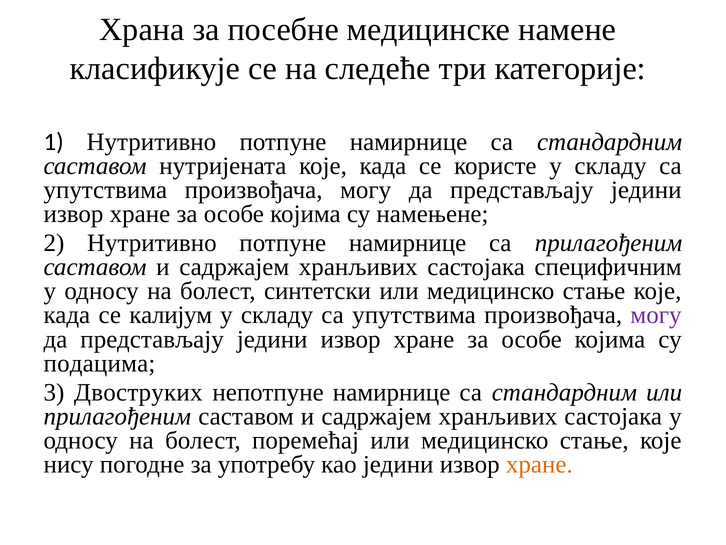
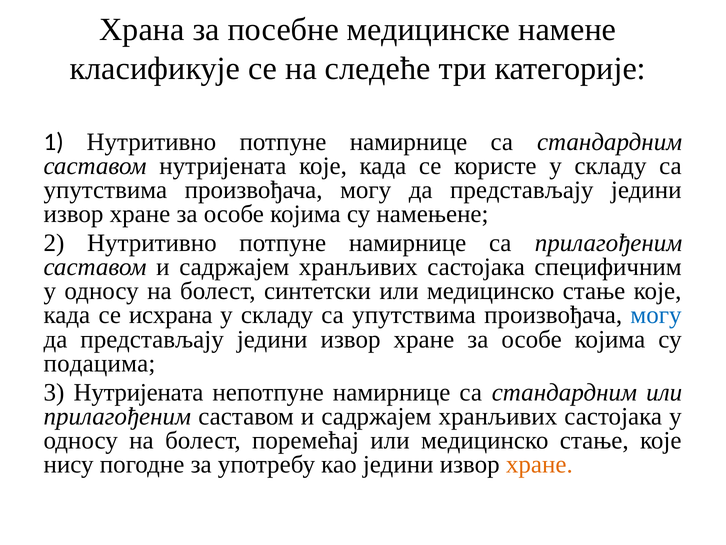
калијум: калијум -> исхрана
могу at (656, 315) colour: purple -> blue
3 Двоструких: Двоструких -> Нутријената
